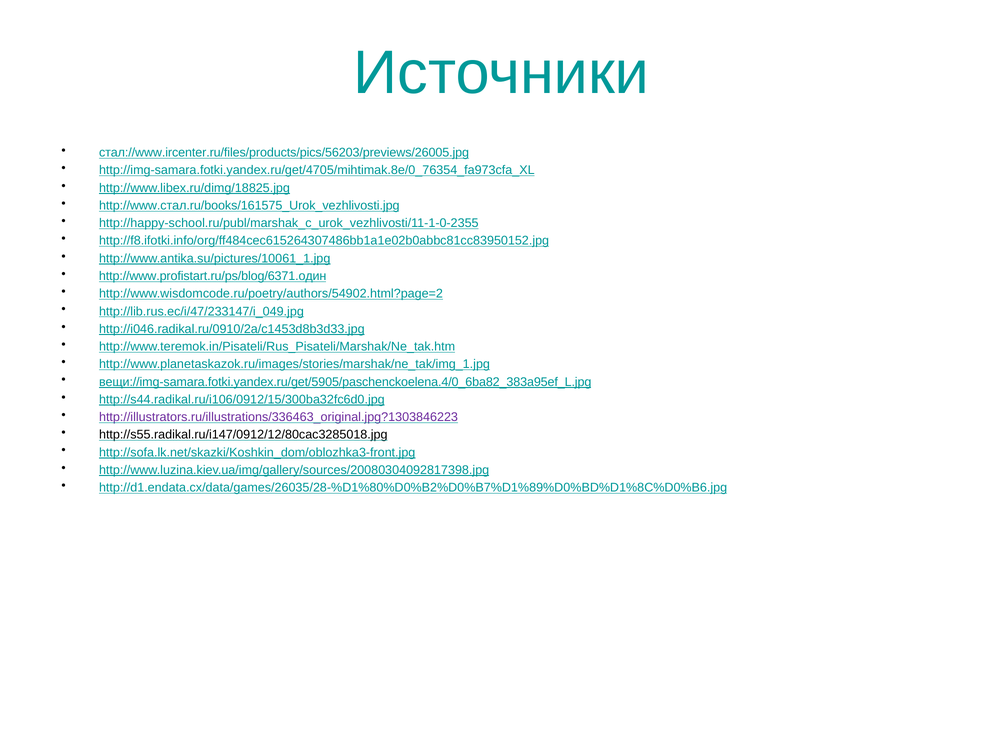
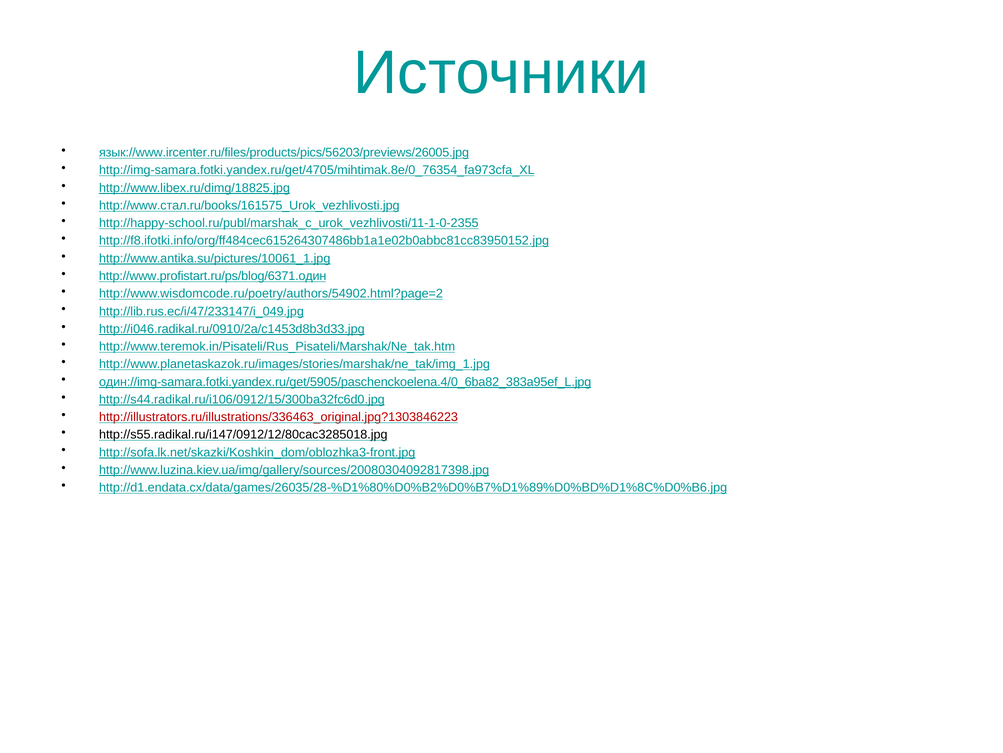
стал://www.ircenter.ru/files/products/pics/56203/previews/26005.jpg: стал://www.ircenter.ru/files/products/pics/56203/previews/26005.jpg -> язык://www.ircenter.ru/files/products/pics/56203/previews/26005.jpg
вещи://img-samara.fotki.yandex.ru/get/5905/paschenckoelena.4/0_6ba82_383a95ef_L.jpg: вещи://img-samara.fotki.yandex.ru/get/5905/paschenckoelena.4/0_6ba82_383a95ef_L.jpg -> один://img-samara.fotki.yandex.ru/get/5905/paschenckoelena.4/0_6ba82_383a95ef_L.jpg
http://illustrators.ru/illustrations/336463_original.jpg?1303846223 colour: purple -> red
